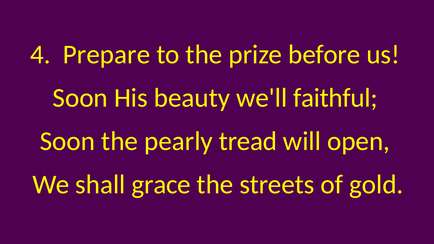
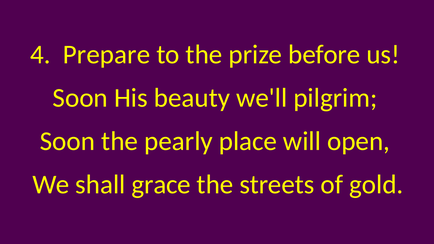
faithful: faithful -> pilgrim
tread: tread -> place
